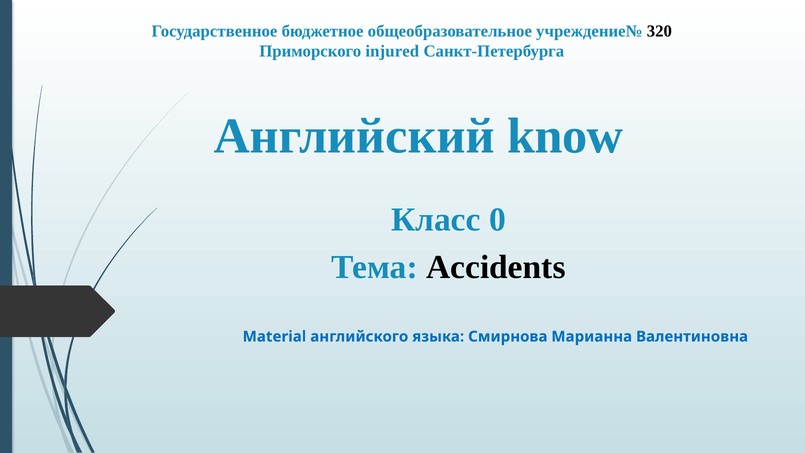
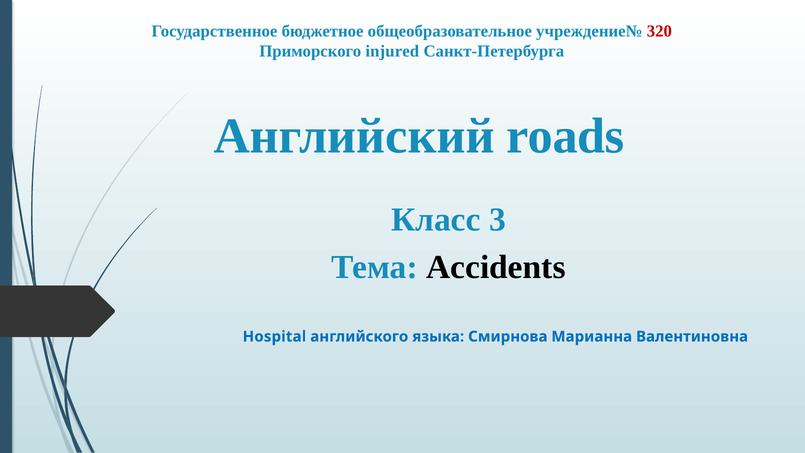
320 colour: black -> red
know: know -> roads
0: 0 -> 3
Material: Material -> Hospital
